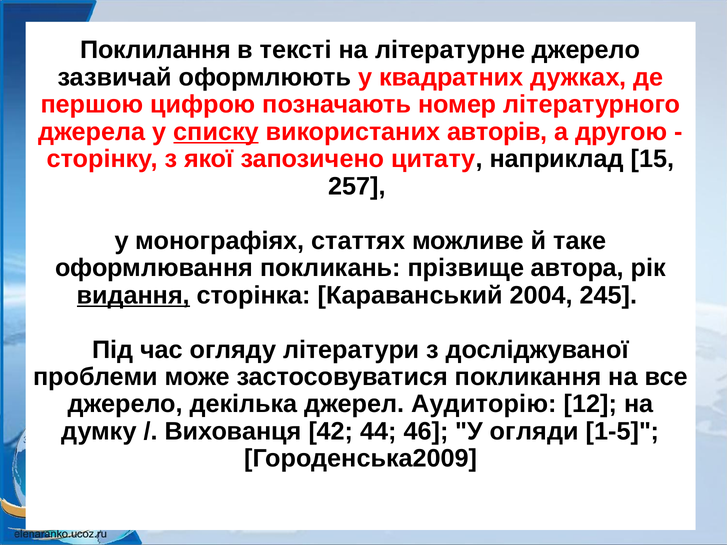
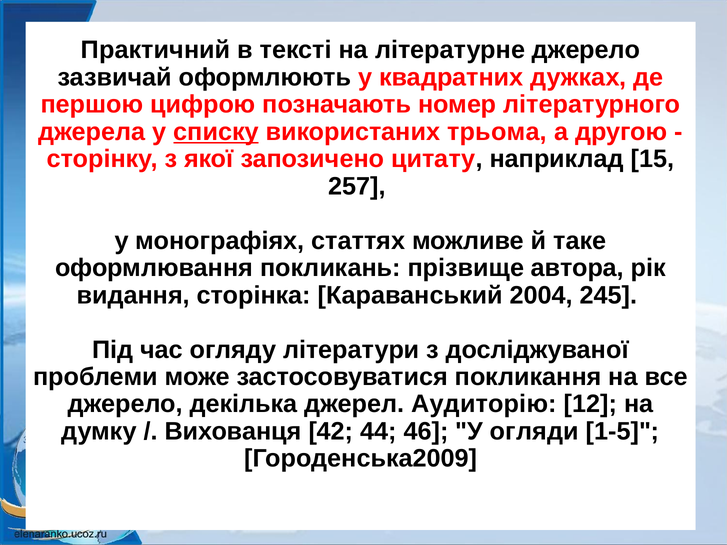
Поклилання: Поклилання -> Практичний
авторів: авторів -> трьома
видання underline: present -> none
